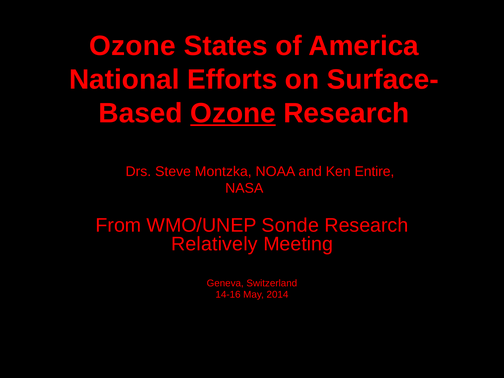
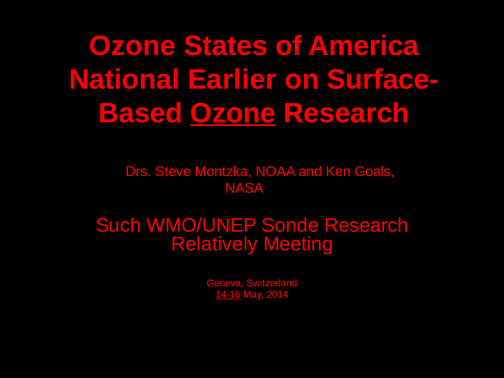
Efforts: Efforts -> Earlier
Entire: Entire -> Goals
From: From -> Such
14-16 underline: none -> present
